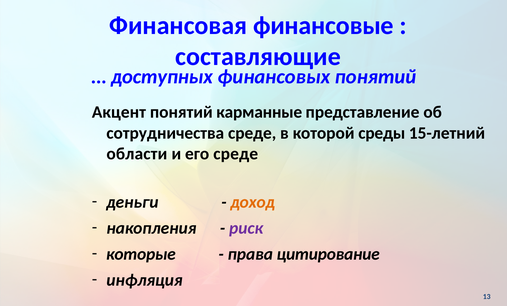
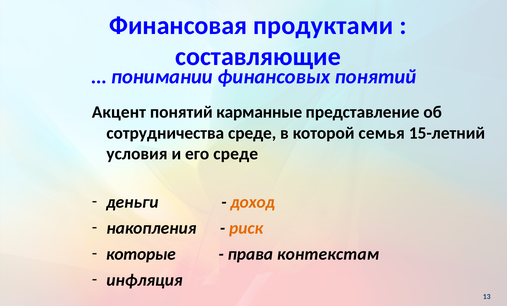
финансовые: финансовые -> продуктами
доступных: доступных -> понимании
среды: среды -> семья
области: области -> условия
риск colour: purple -> orange
цитирование: цитирование -> контекстам
